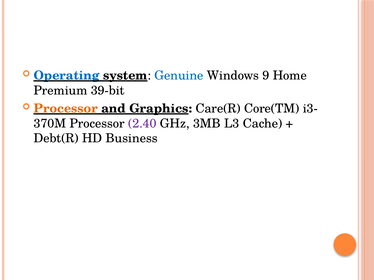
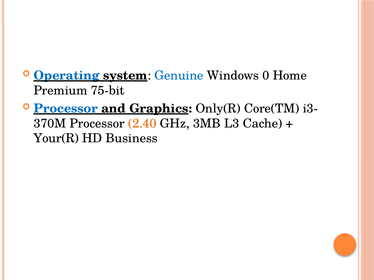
9: 9 -> 0
39-bit: 39-bit -> 75-bit
Processor at (66, 109) colour: orange -> blue
Care(R: Care(R -> Only(R
2.40 colour: purple -> orange
Debt(R: Debt(R -> Your(R
